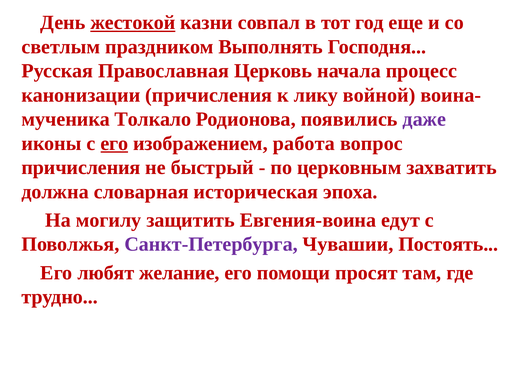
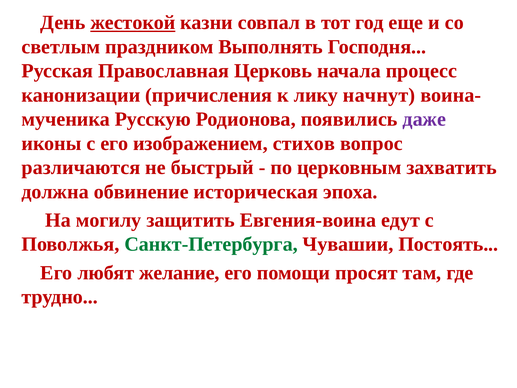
войной: войной -> начнут
Толкало: Толкало -> Русскую
его at (114, 143) underline: present -> none
работа: работа -> стихов
причисления at (81, 167): причисления -> различаются
словарная: словарная -> обвинение
Санкт-Петербурга colour: purple -> green
